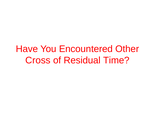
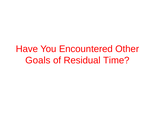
Cross: Cross -> Goals
